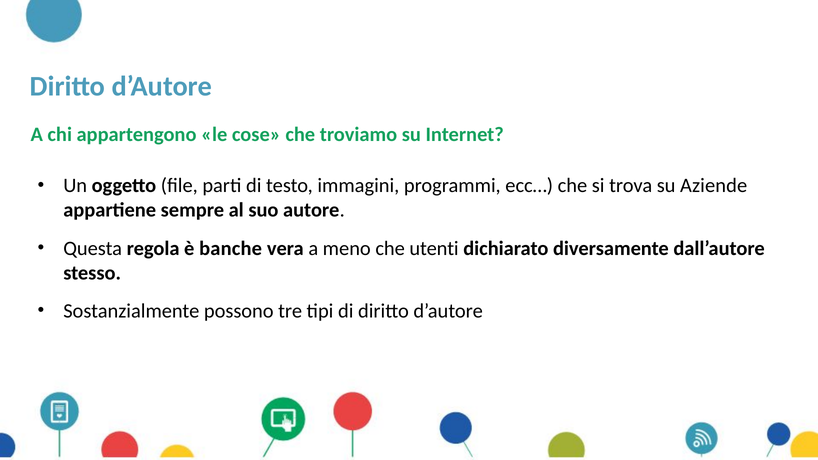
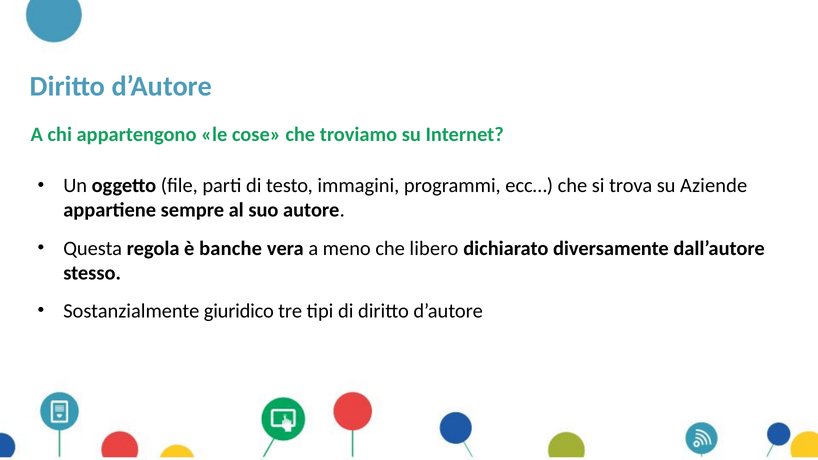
utenti: utenti -> libero
possono: possono -> giuridico
